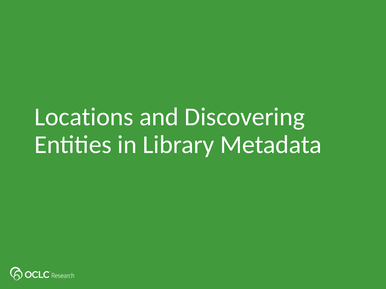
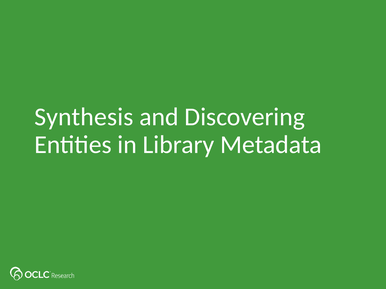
Locations: Locations -> Synthesis
